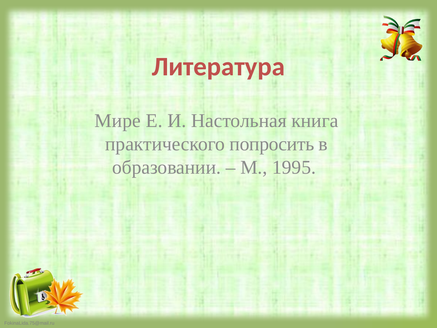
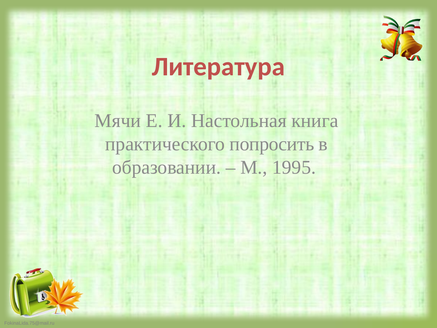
Мире: Мире -> Мячи
